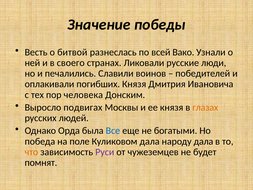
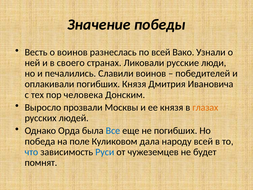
о битвой: битвой -> воинов
подвигах: подвигах -> прозвали
не богатыми: богатыми -> погибших
народу дала: дала -> всей
что colour: orange -> blue
Руси colour: purple -> blue
